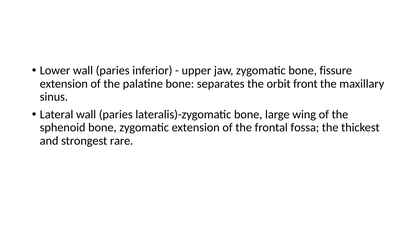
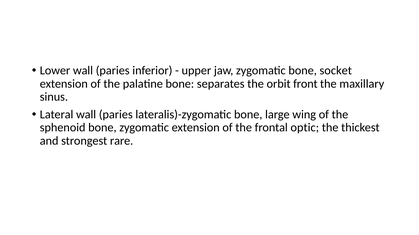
fissure: fissure -> socket
fossa: fossa -> optic
